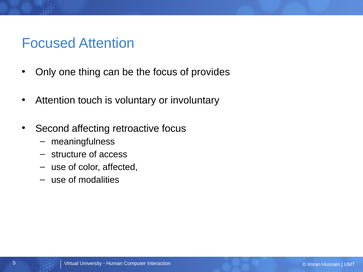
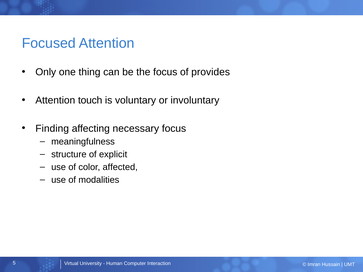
Second: Second -> Finding
retroactive: retroactive -> necessary
access: access -> explicit
